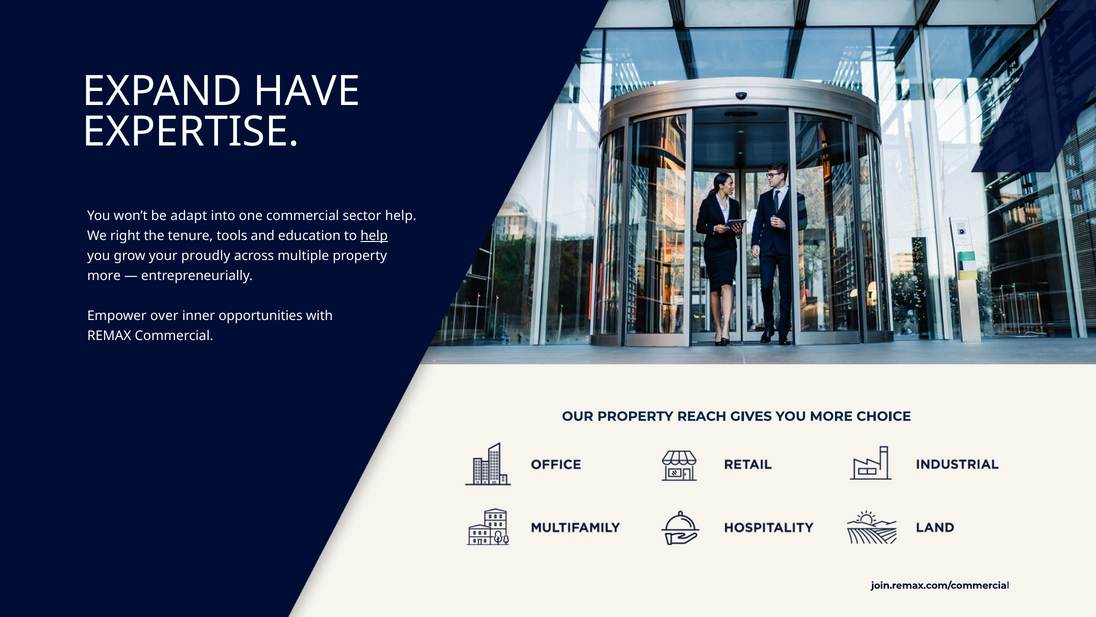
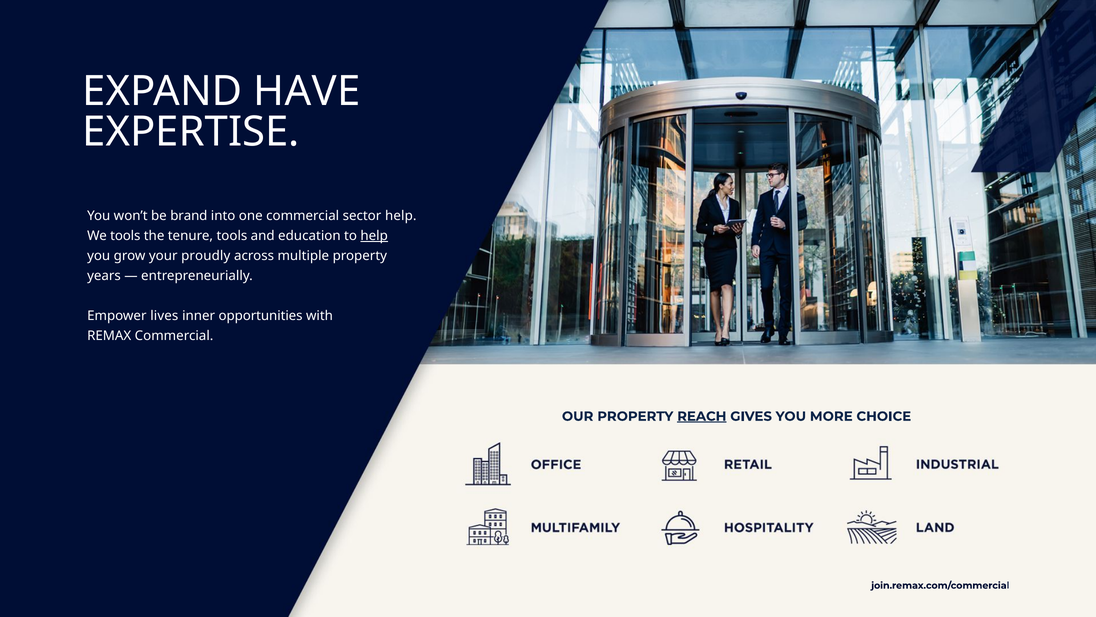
adapt: adapt -> brand
We right: right -> tools
more at (104, 275): more -> years
over: over -> lives
REACH underline: none -> present
